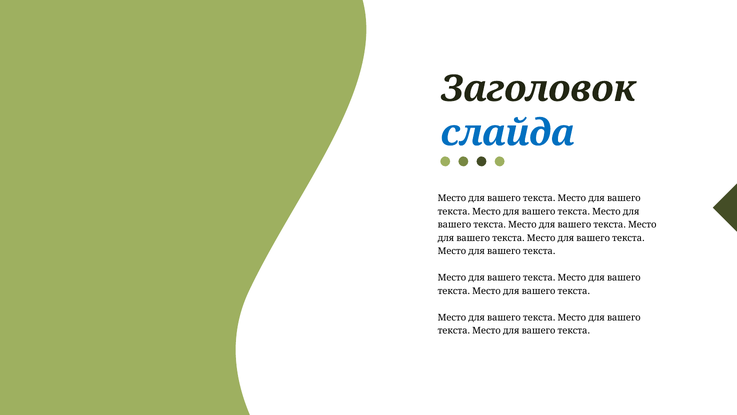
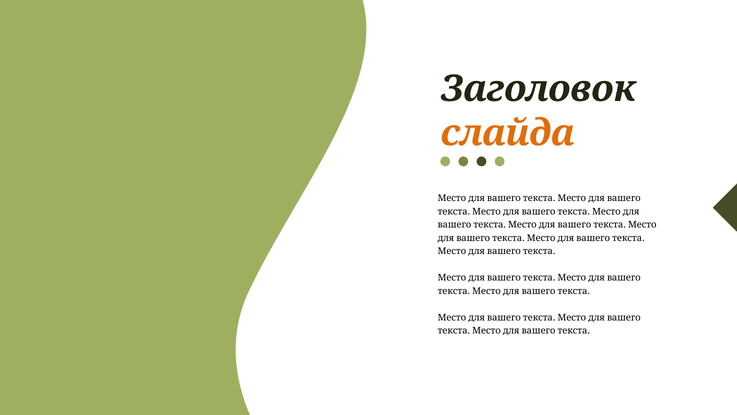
слайда colour: blue -> orange
